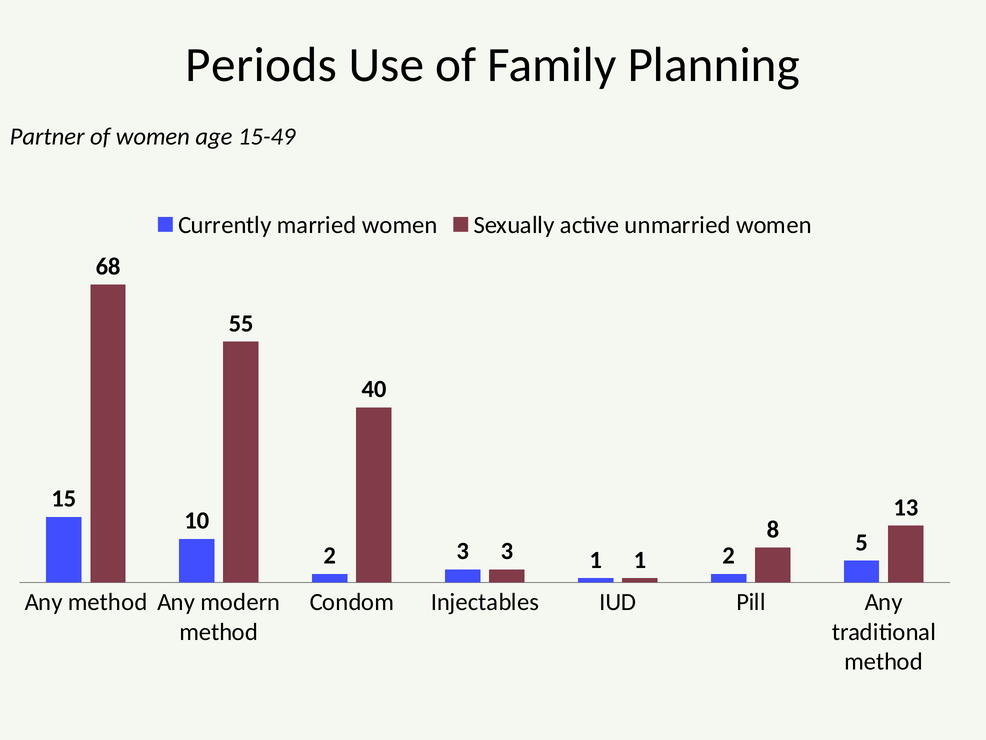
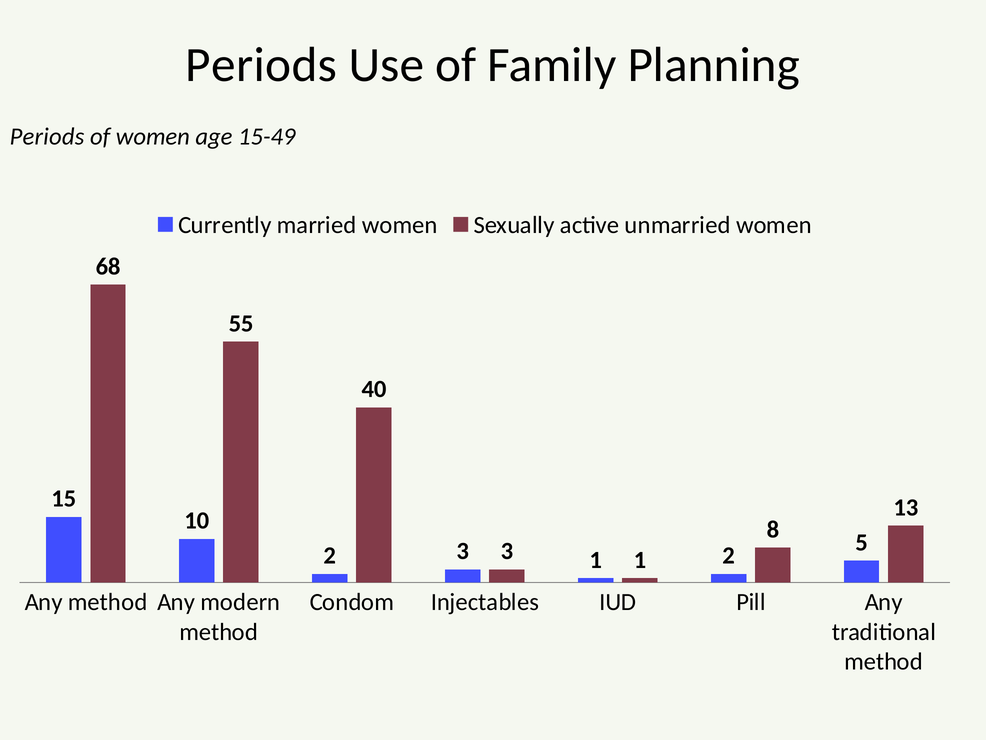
Partner at (47, 136): Partner -> Periods
